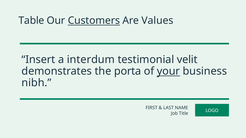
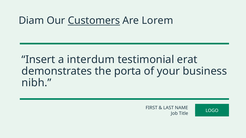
Table: Table -> Diam
Values: Values -> Lorem
velit: velit -> erat
your underline: present -> none
